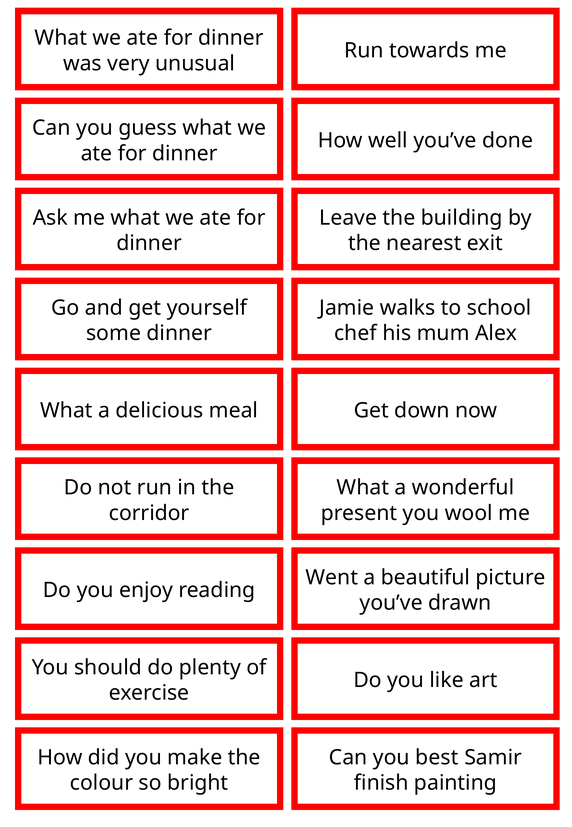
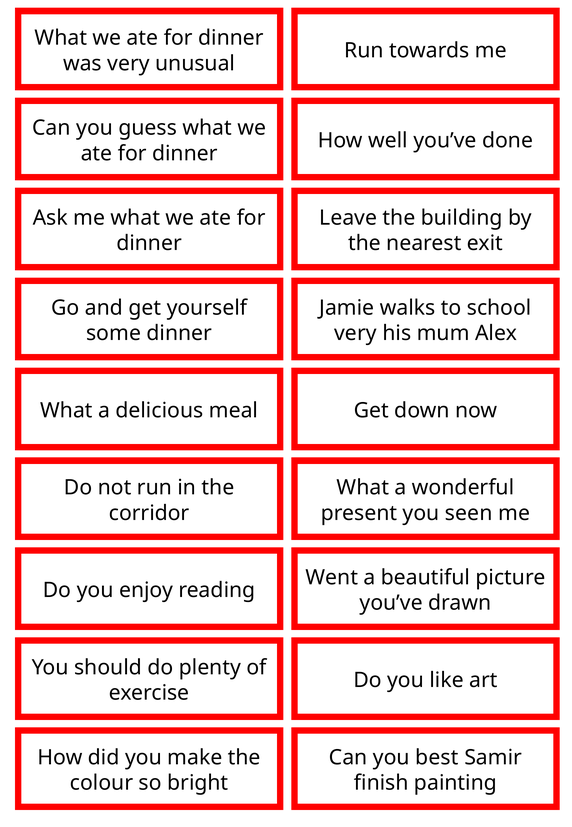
chef at (355, 333): chef -> very
wool: wool -> seen
